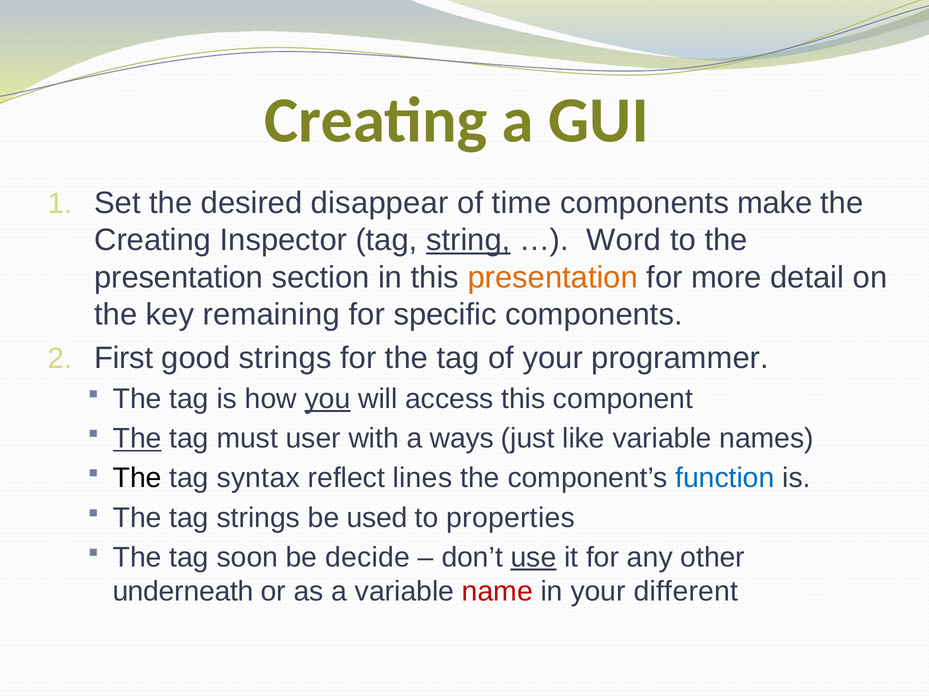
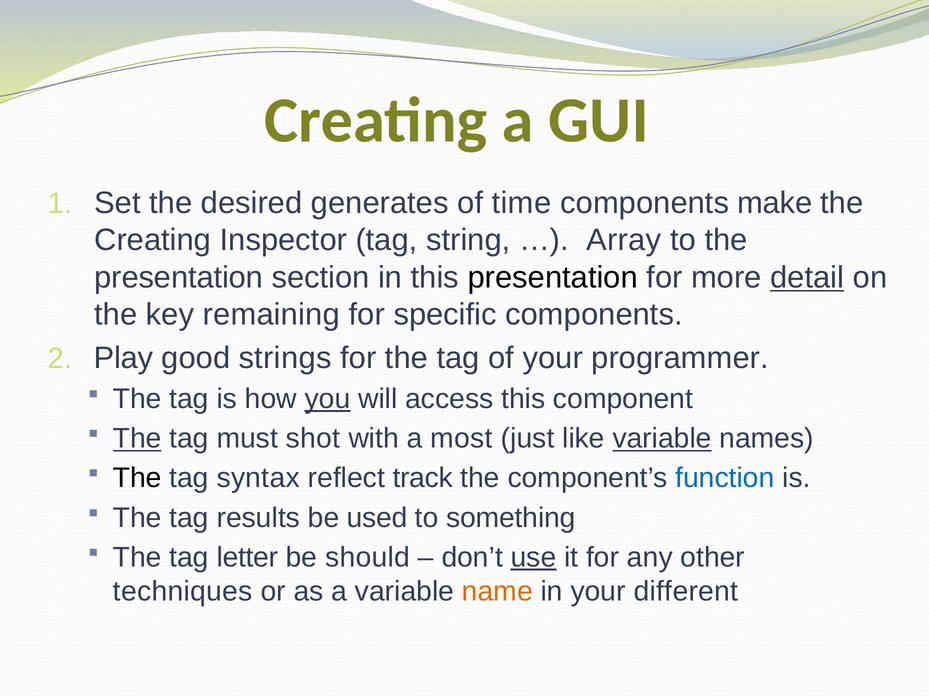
disappear: disappear -> generates
string underline: present -> none
Word: Word -> Array
presentation at (553, 278) colour: orange -> black
detail underline: none -> present
First: First -> Play
user: user -> shot
ways: ways -> most
variable at (662, 439) underline: none -> present
lines: lines -> track
tag strings: strings -> results
properties: properties -> something
soon: soon -> letter
decide: decide -> should
underneath: underneath -> techniques
name colour: red -> orange
